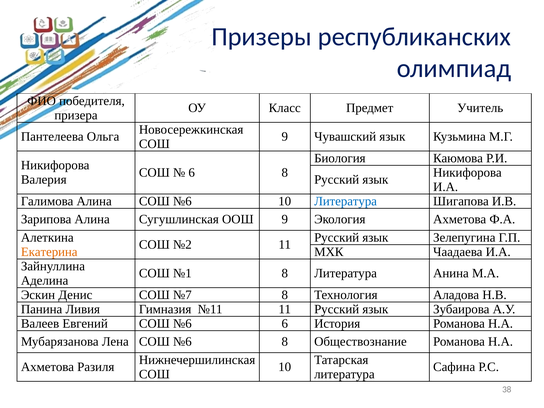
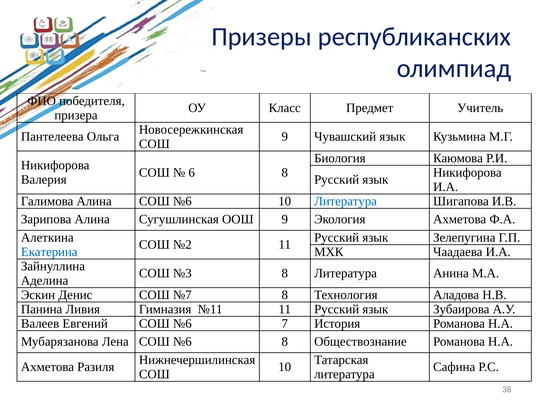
Екатерина colour: orange -> blue
№1: №1 -> №3
№6 6: 6 -> 7
